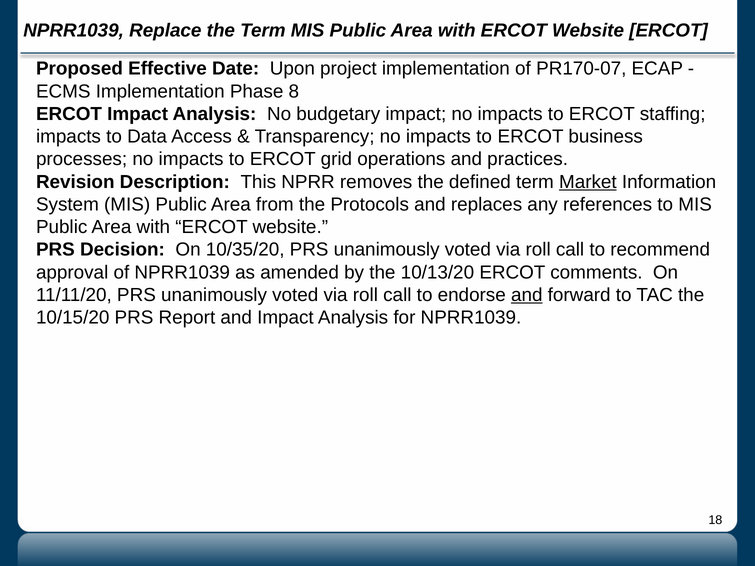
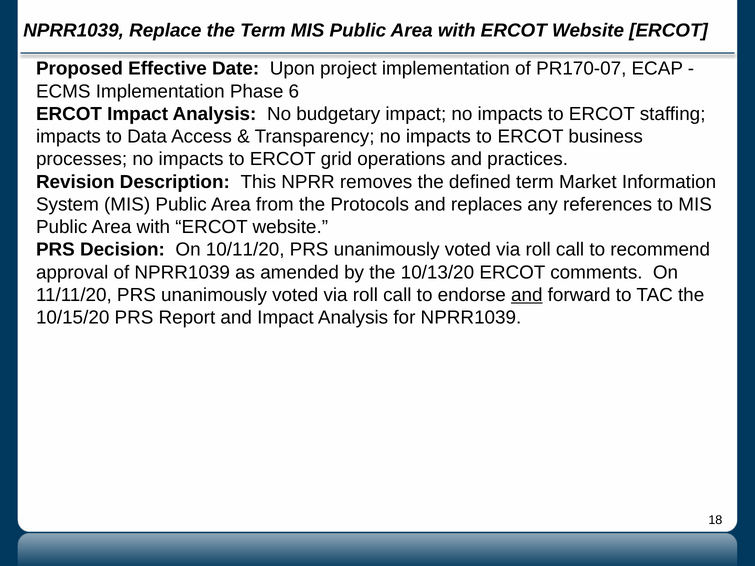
8: 8 -> 6
Market underline: present -> none
10/35/20: 10/35/20 -> 10/11/20
